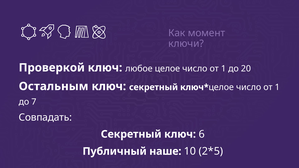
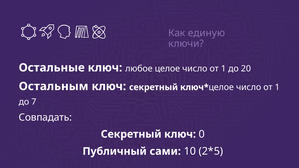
момент: момент -> единую
Проверкой: Проверкой -> Остальные
6: 6 -> 0
наше: наше -> сами
